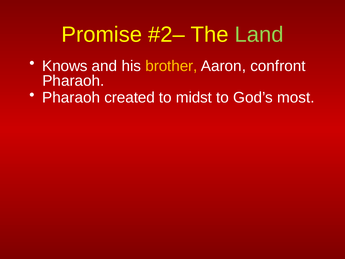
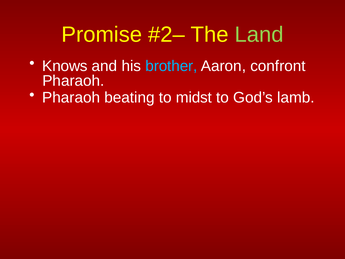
brother colour: yellow -> light blue
created: created -> beating
most: most -> lamb
